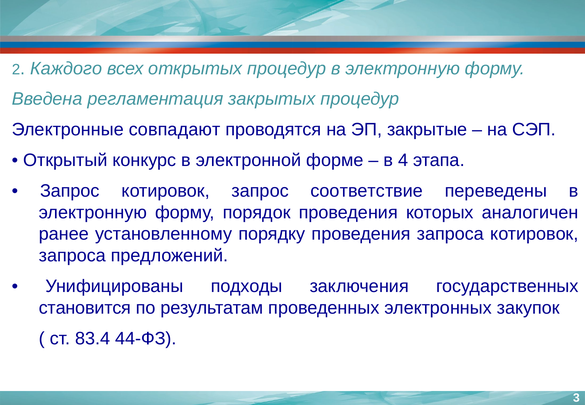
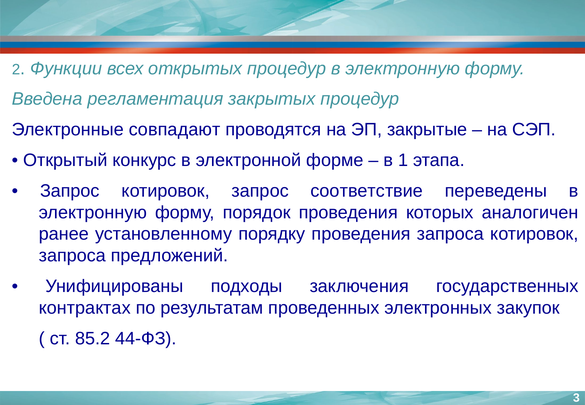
Каждого: Каждого -> Функции
4: 4 -> 1
становится: становится -> контрактах
83.4: 83.4 -> 85.2
